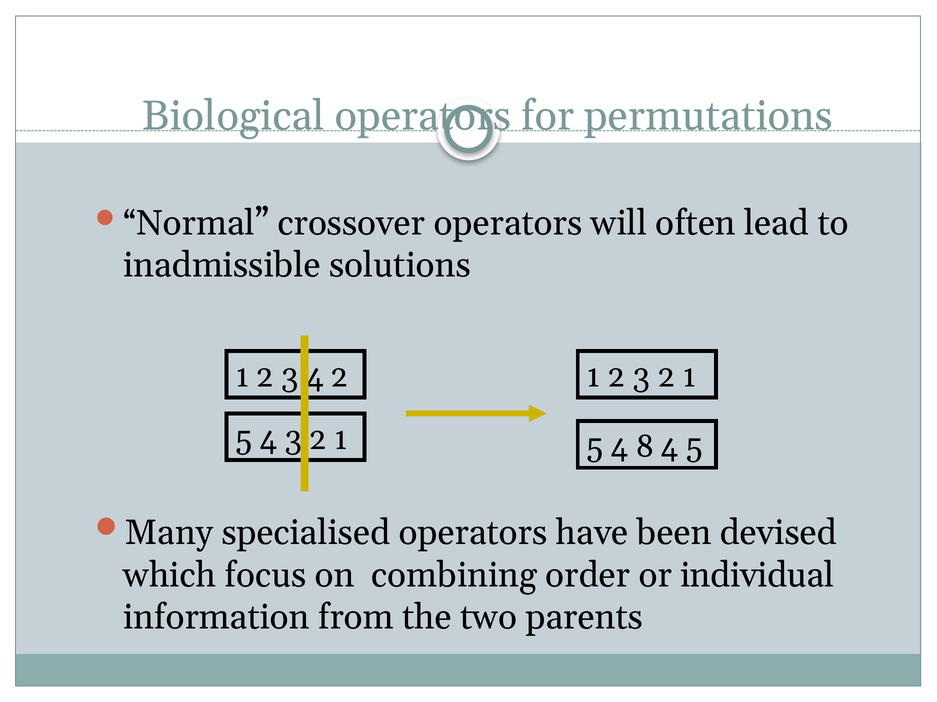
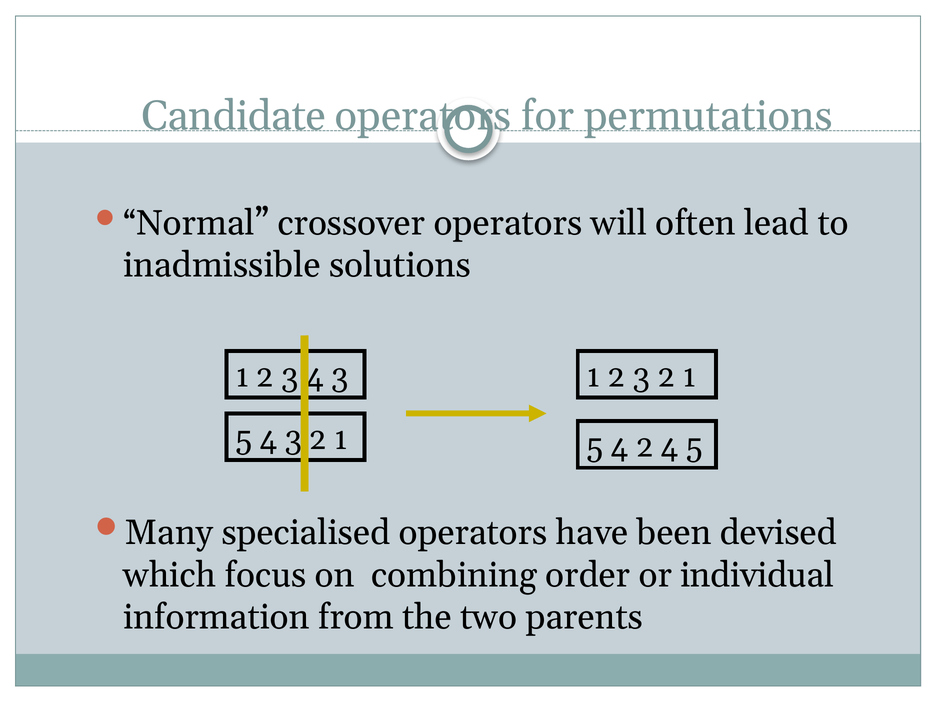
Biological: Biological -> Candidate
2 at (340, 377): 2 -> 3
4 8: 8 -> 2
